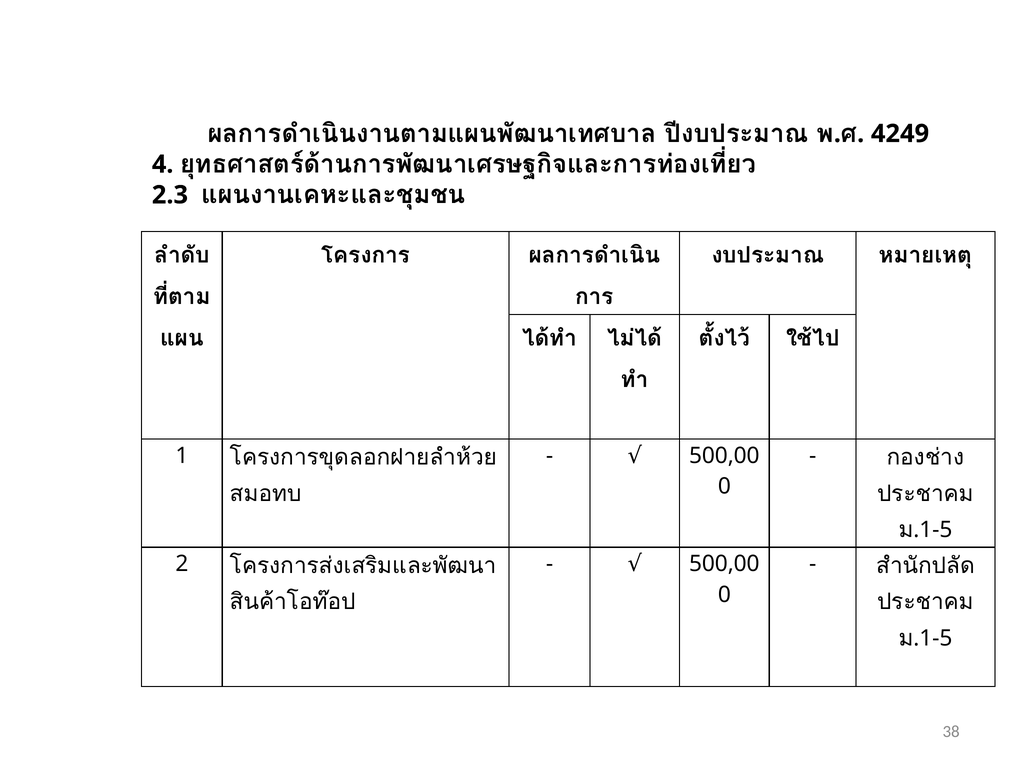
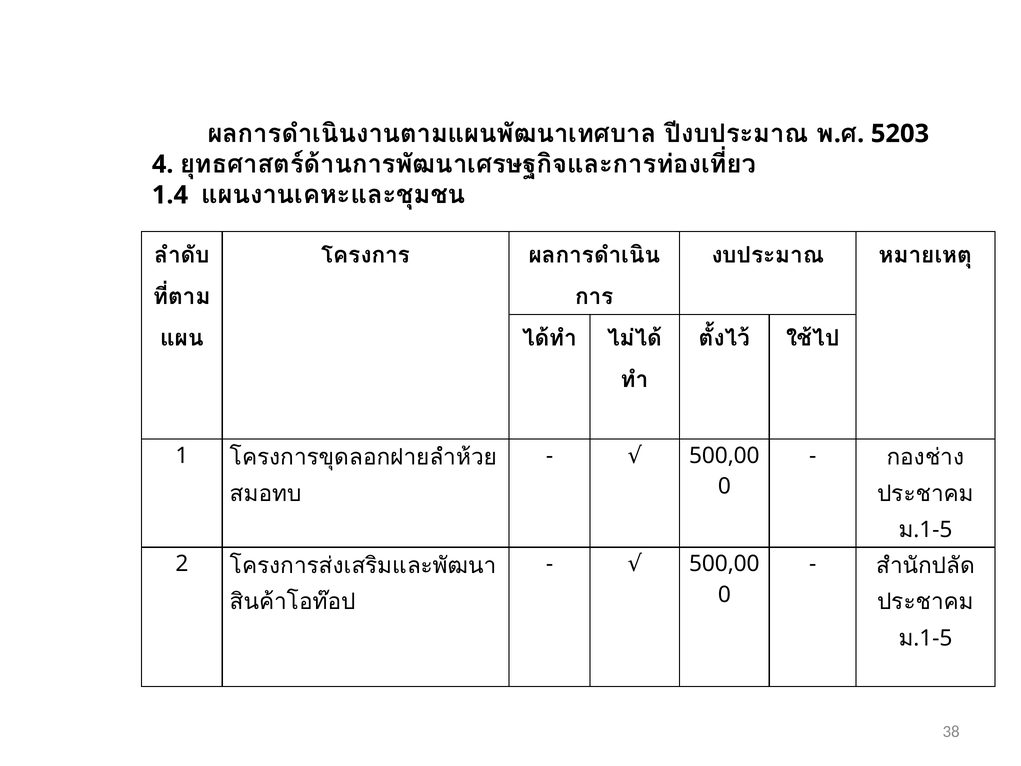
4249: 4249 -> 5203
2.3: 2.3 -> 1.4
